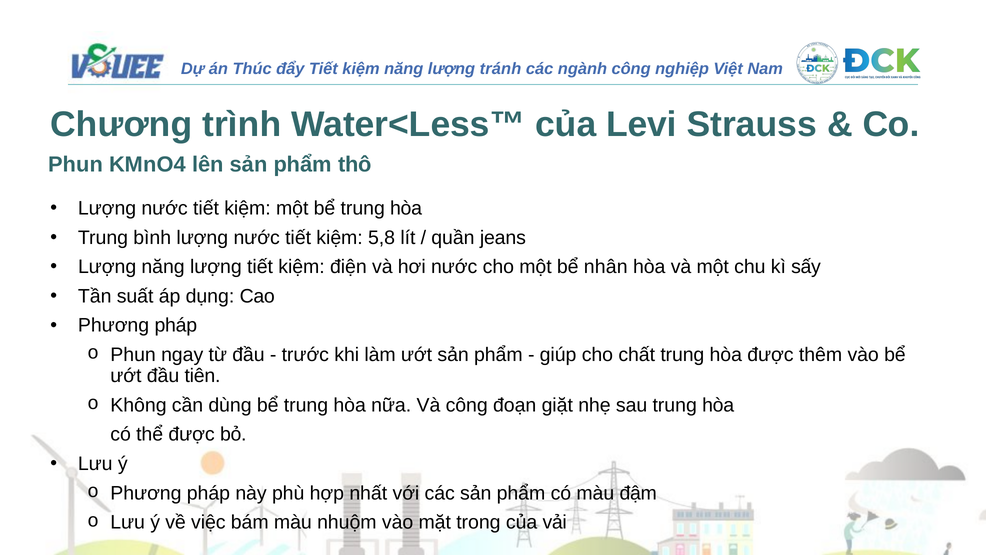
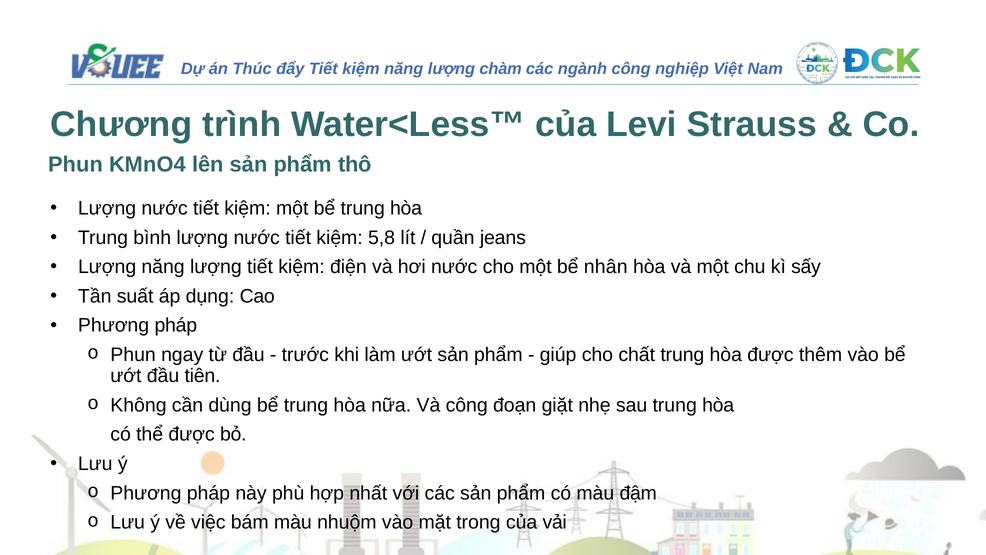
tránh: tránh -> chàm
